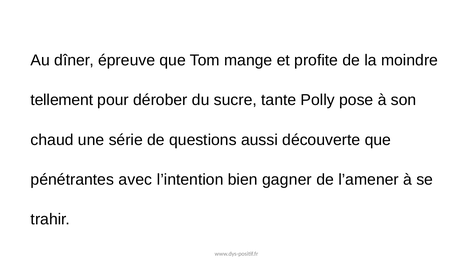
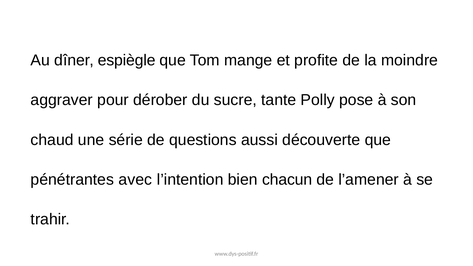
épreuve: épreuve -> espiègle
tellement: tellement -> aggraver
gagner: gagner -> chacun
